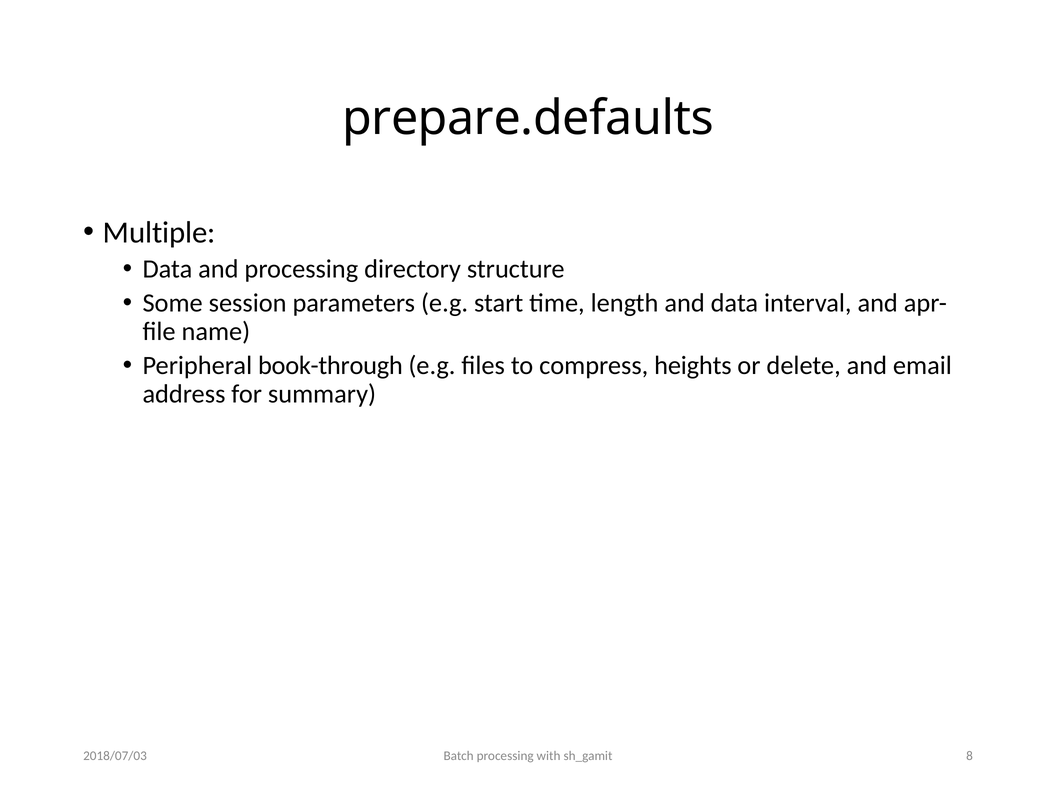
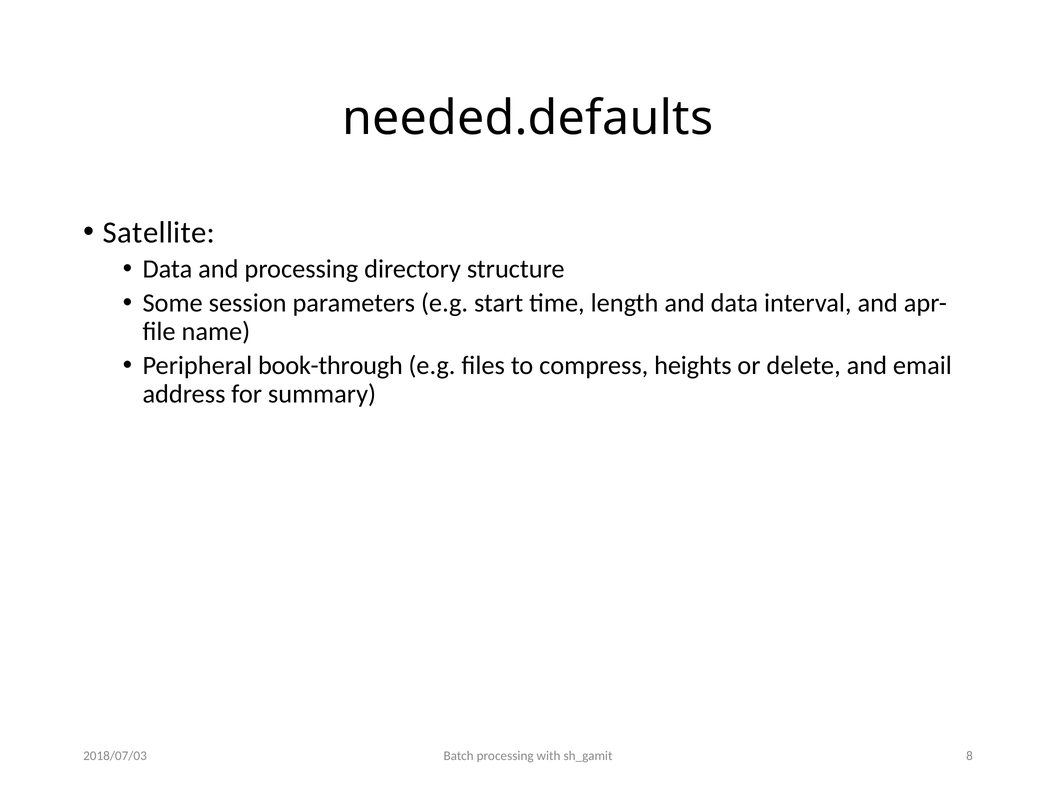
prepare.defaults: prepare.defaults -> needed.defaults
Multiple: Multiple -> Satellite
